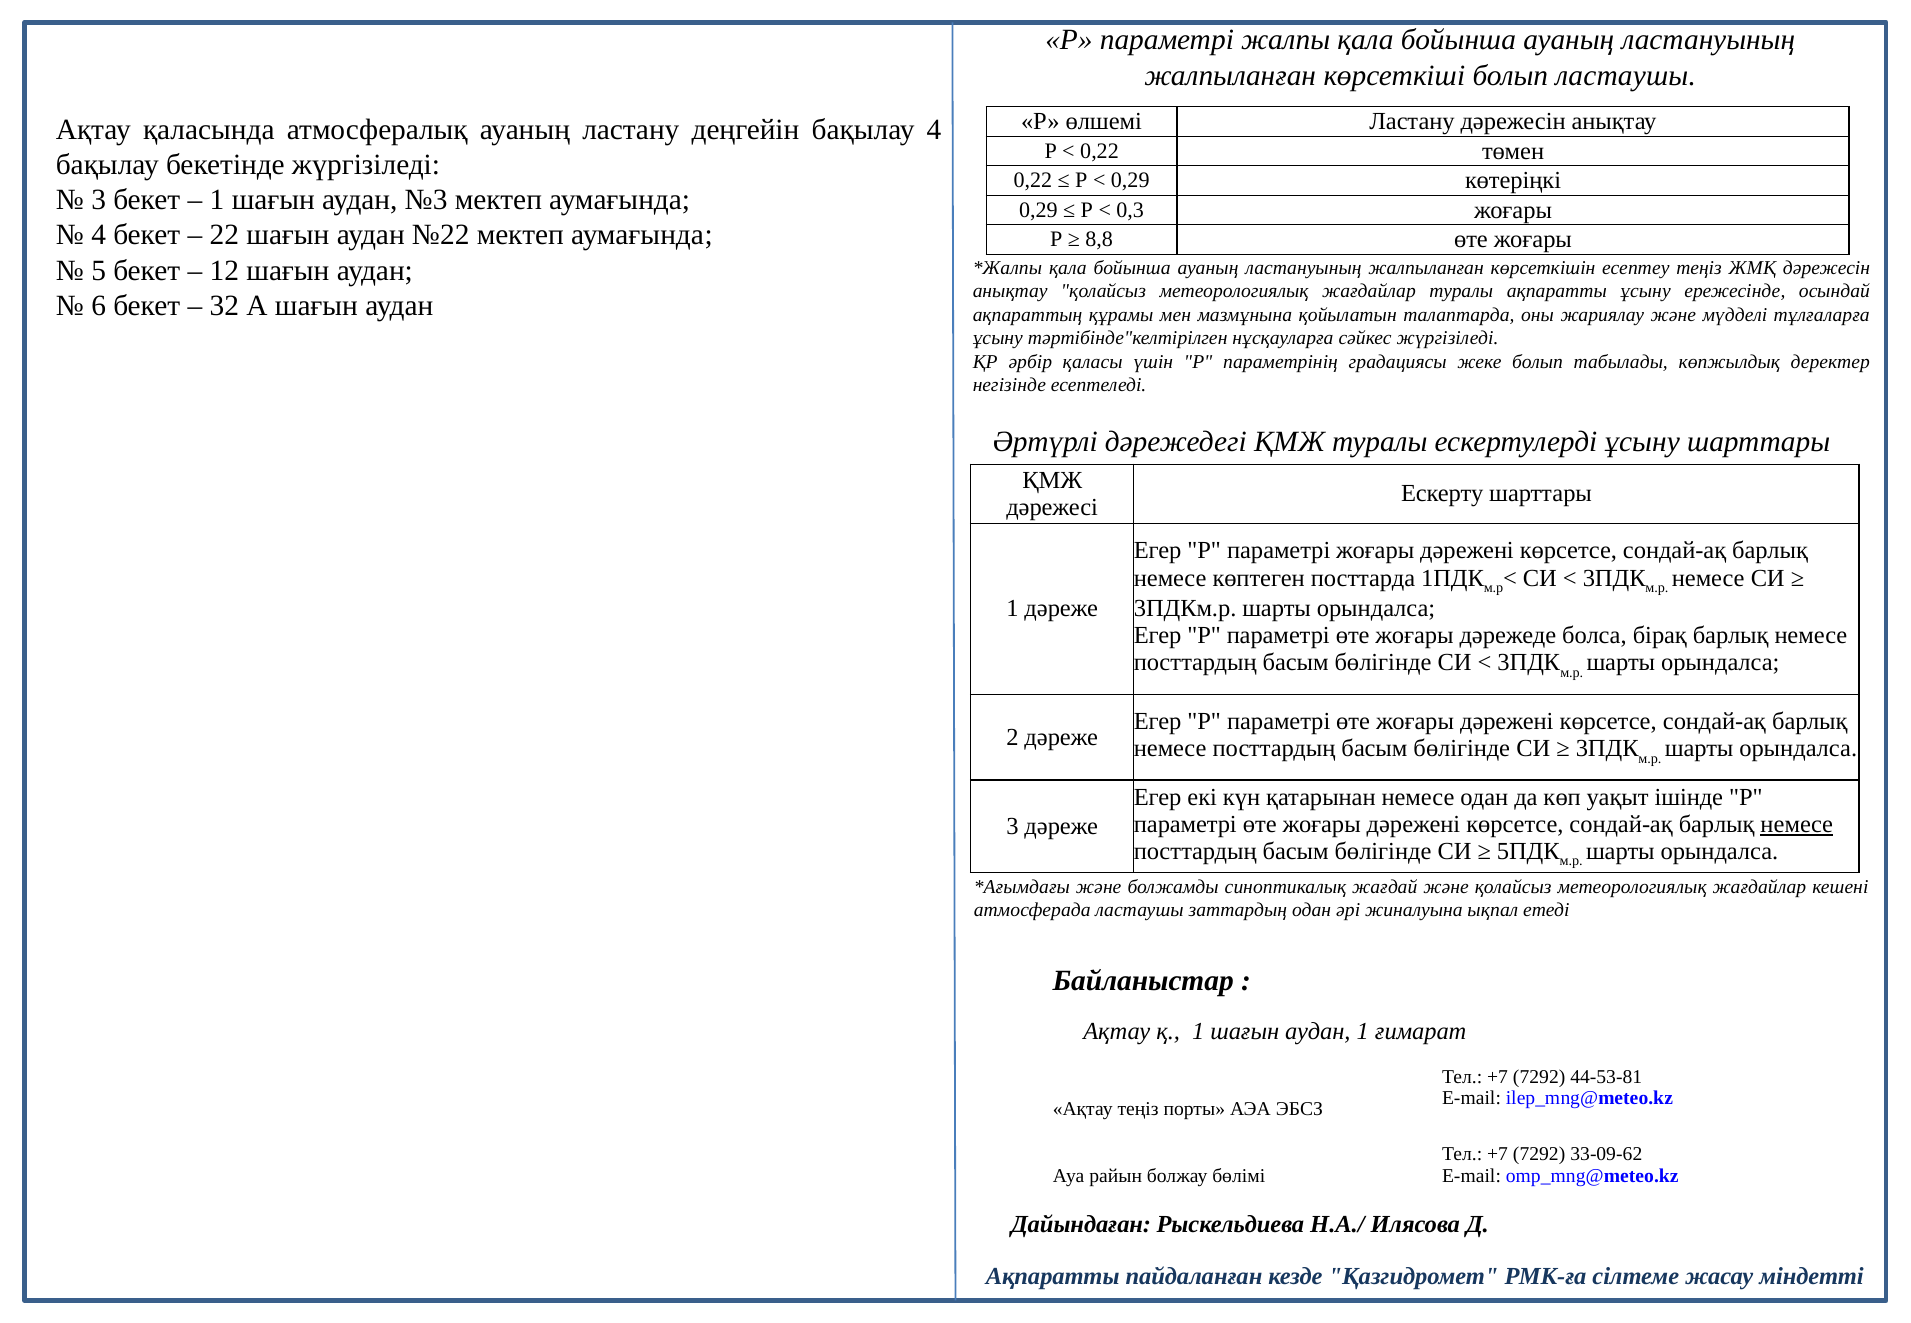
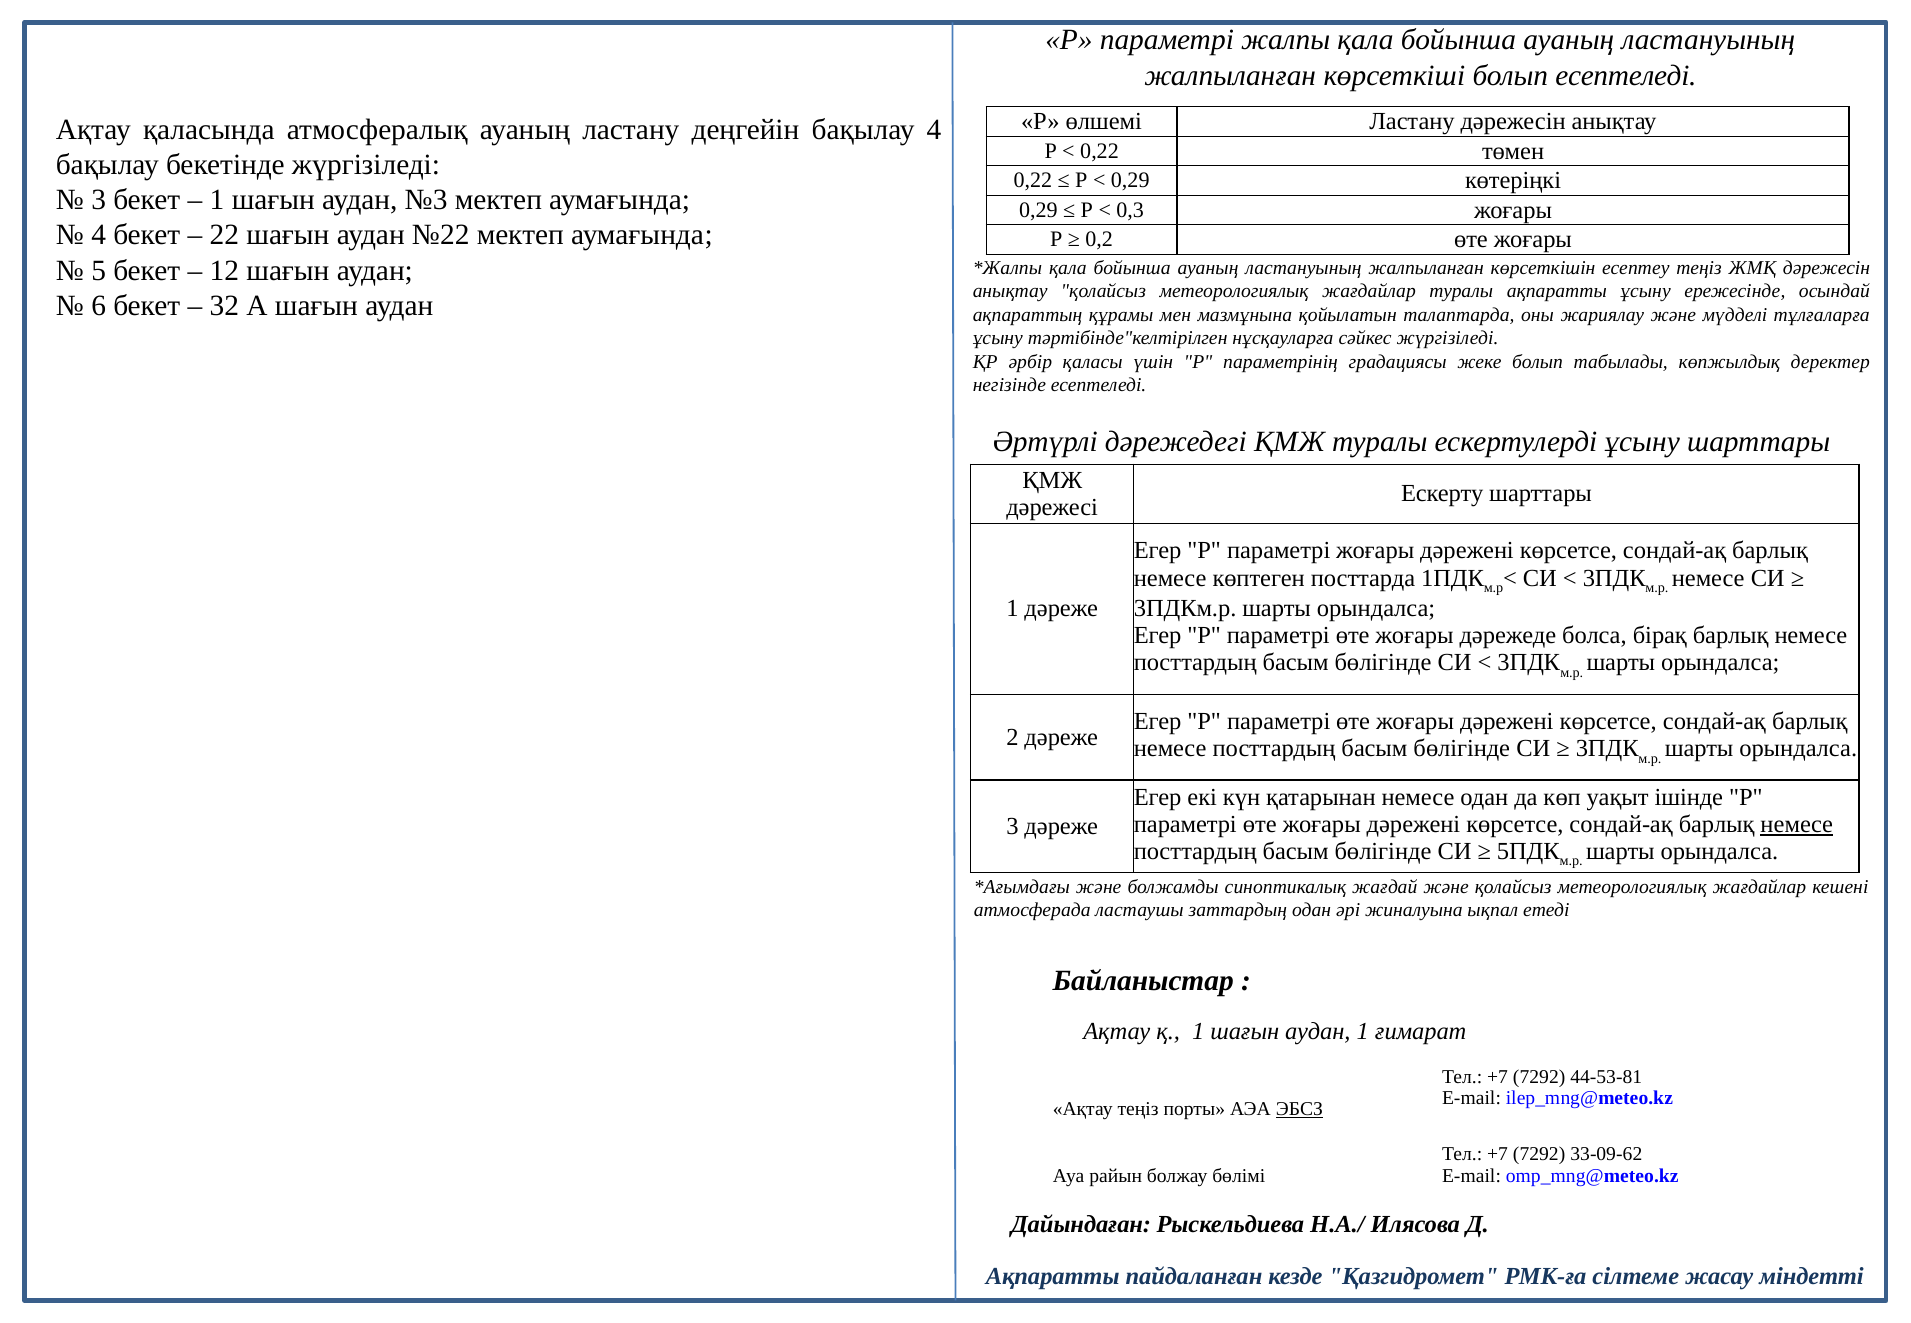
болып ластаушы: ластаушы -> есептеледі
8,8: 8,8 -> 0,2
ЭБСЗ underline: none -> present
